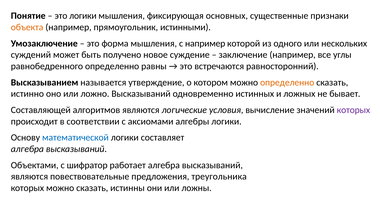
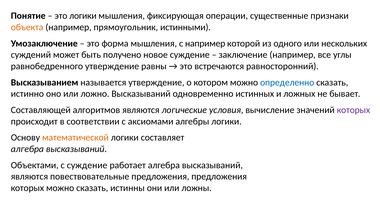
основных: основных -> операции
равнобедренного определенно: определенно -> утверждение
определенно at (287, 82) colour: orange -> blue
математической colour: blue -> orange
с шифратор: шифратор -> суждение
предложения треугольника: треугольника -> предложения
